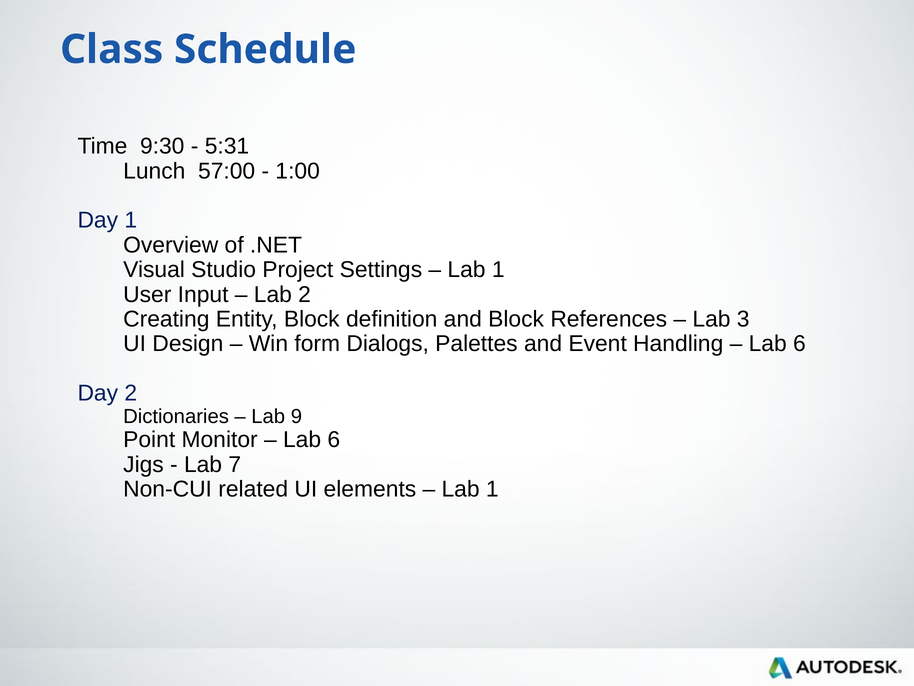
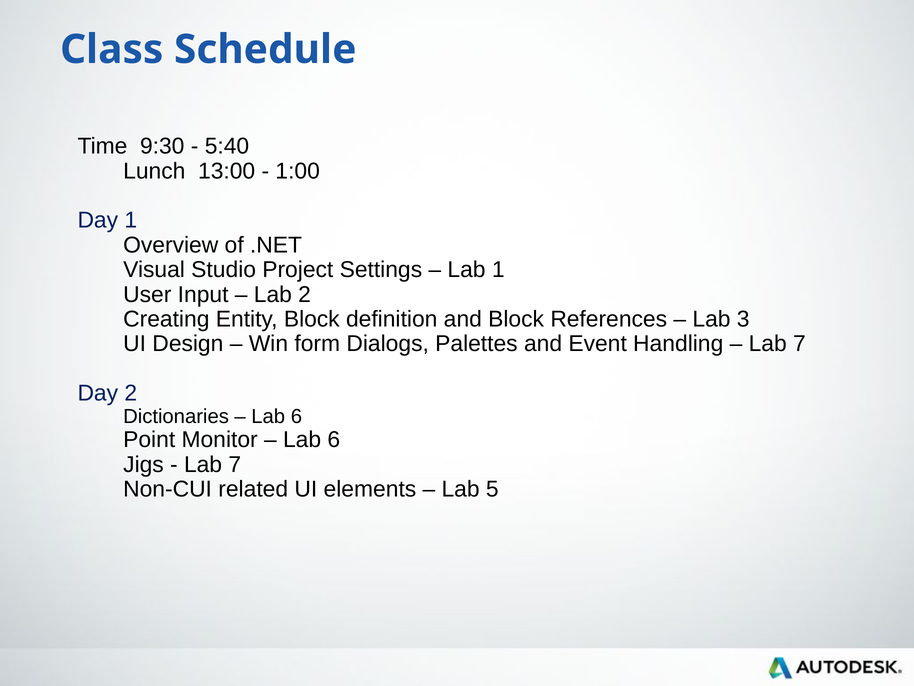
5:31: 5:31 -> 5:40
57:00: 57:00 -> 13:00
6 at (799, 344): 6 -> 7
9 at (296, 416): 9 -> 6
1 at (492, 489): 1 -> 5
